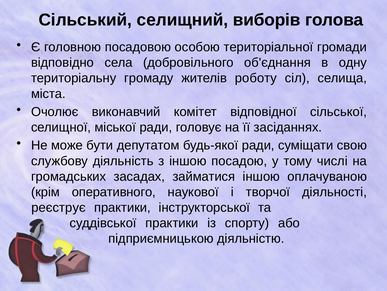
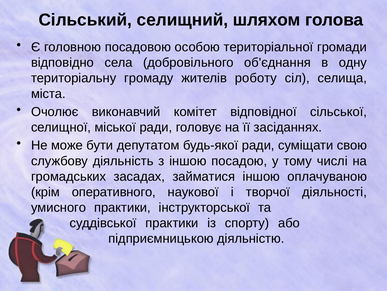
виборів: виборів -> шляхом
реєструє: реєструє -> умисного
